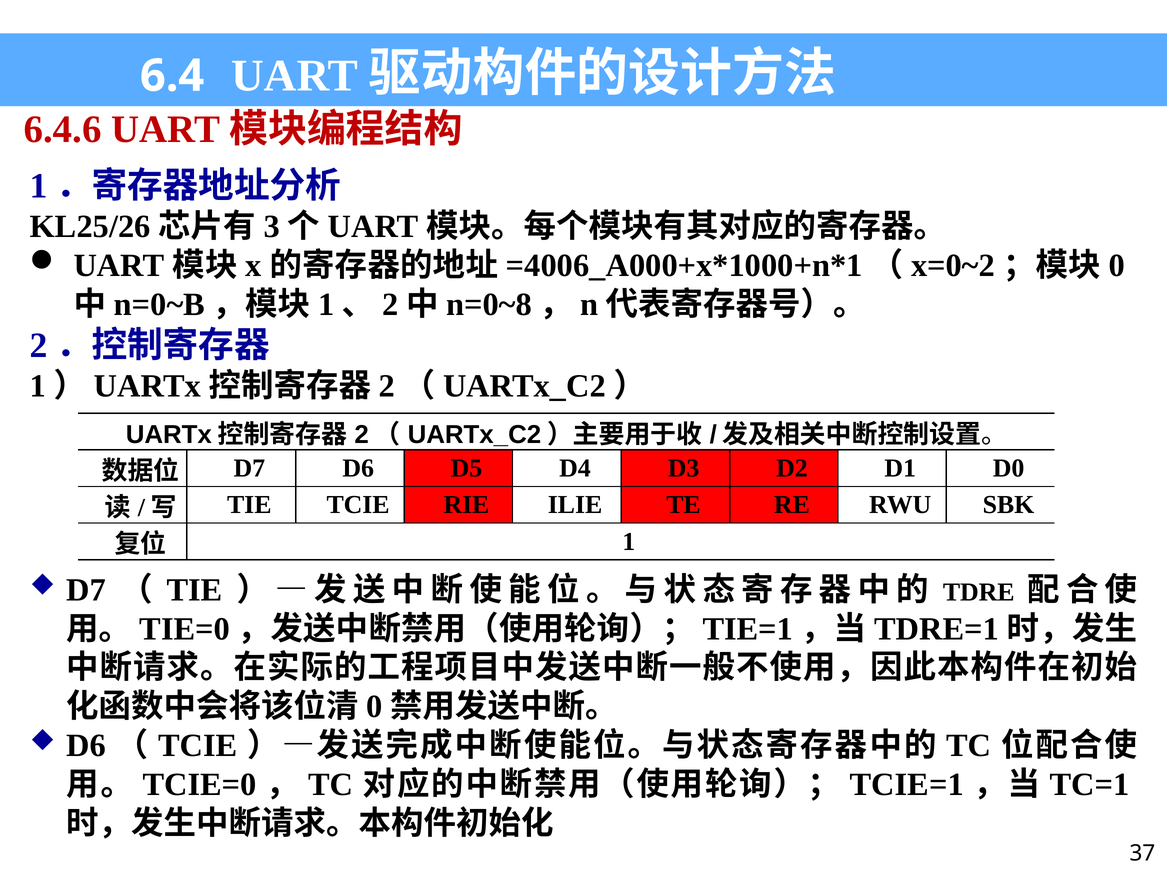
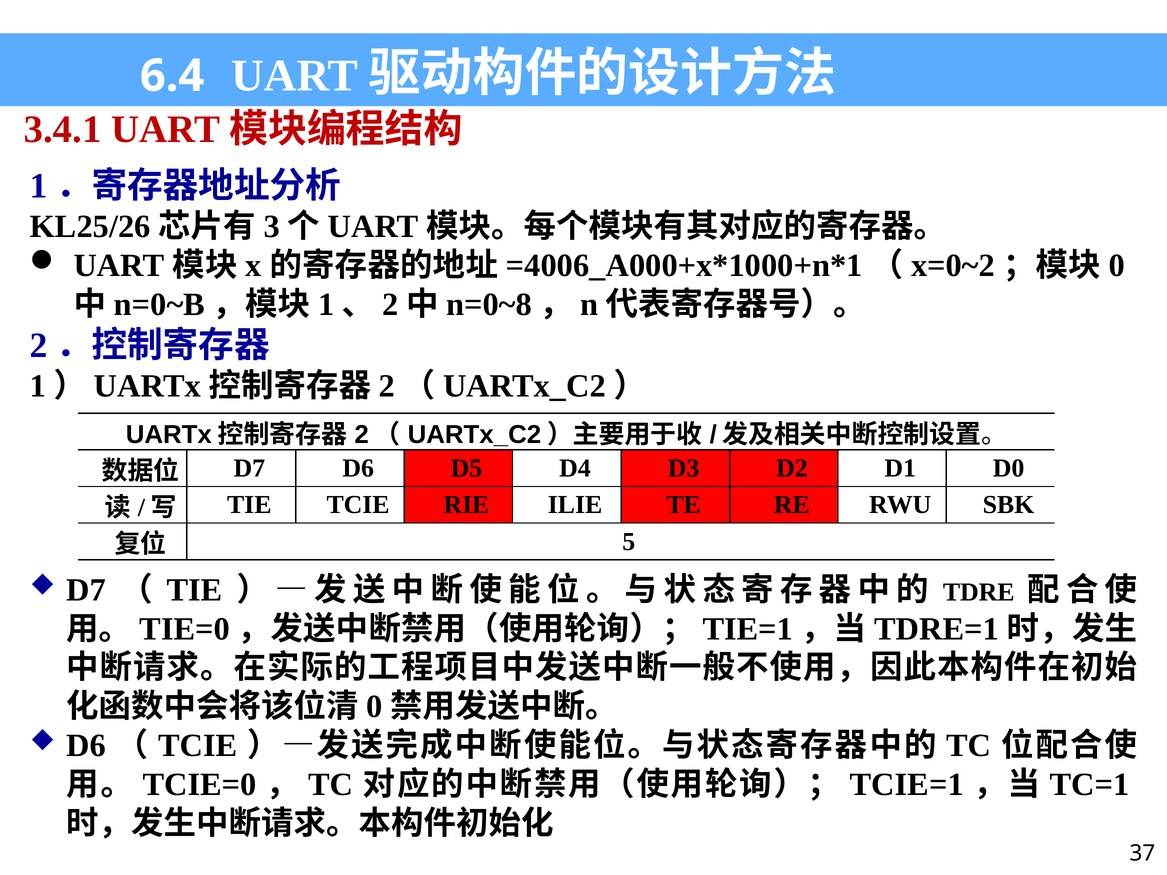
6.4.6: 6.4.6 -> 3.4.1
1: 1 -> 5
